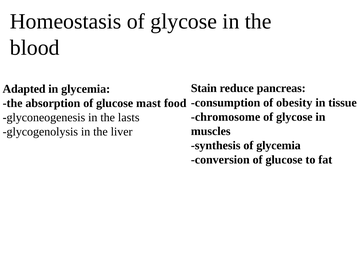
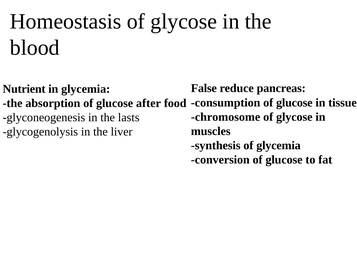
Stain: Stain -> False
Adapted: Adapted -> Nutrient
consumption of obesity: obesity -> glucose
mast: mast -> after
